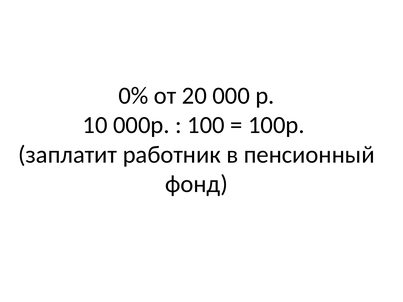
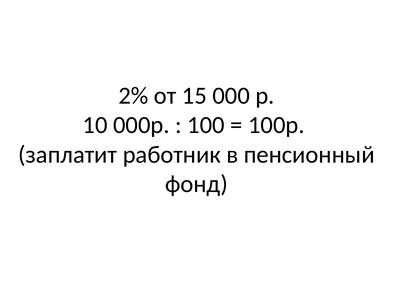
0%: 0% -> 2%
20: 20 -> 15
